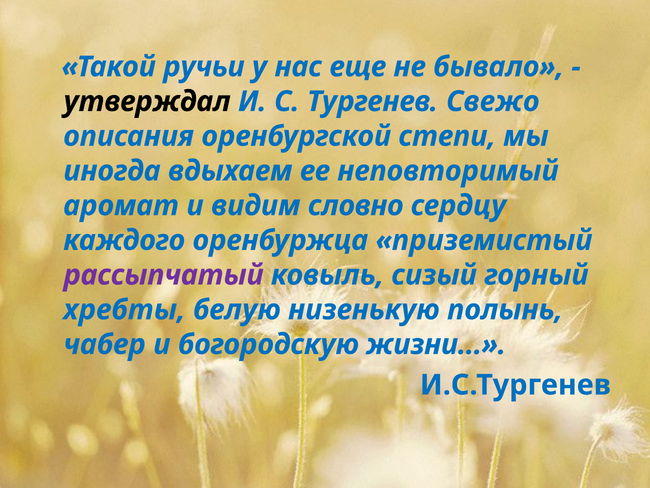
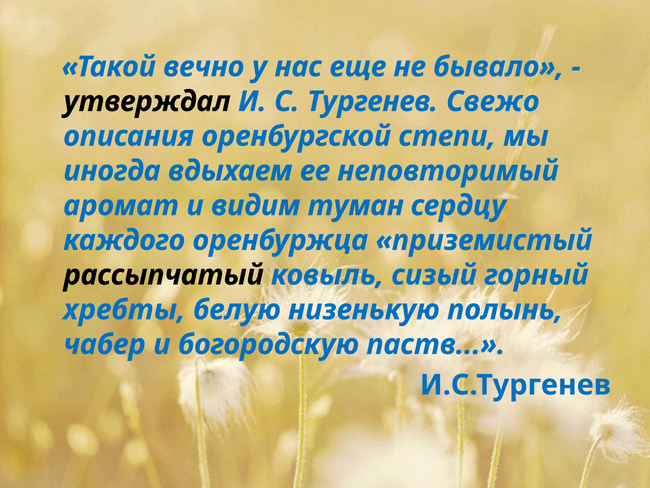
ручьи: ручьи -> вечно
словно: словно -> туман
рассыпчатый colour: purple -> black
жизни: жизни -> паств
